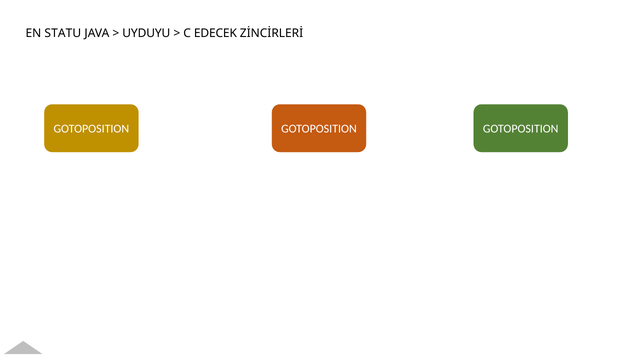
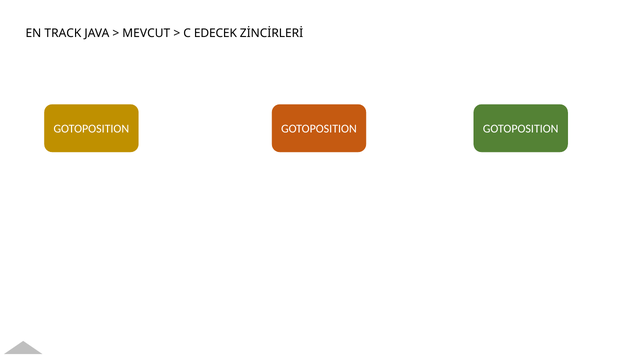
STATU: STATU -> TRACK
UYDUYU: UYDUYU -> MEVCUT
